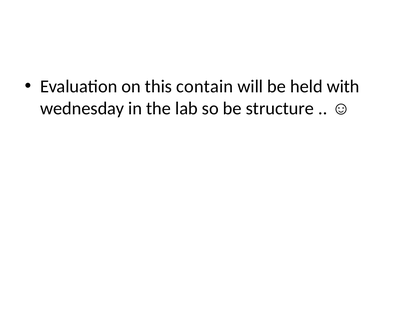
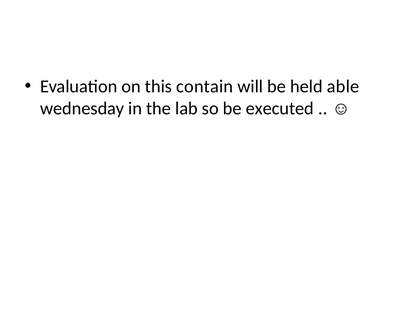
with: with -> able
structure: structure -> executed
